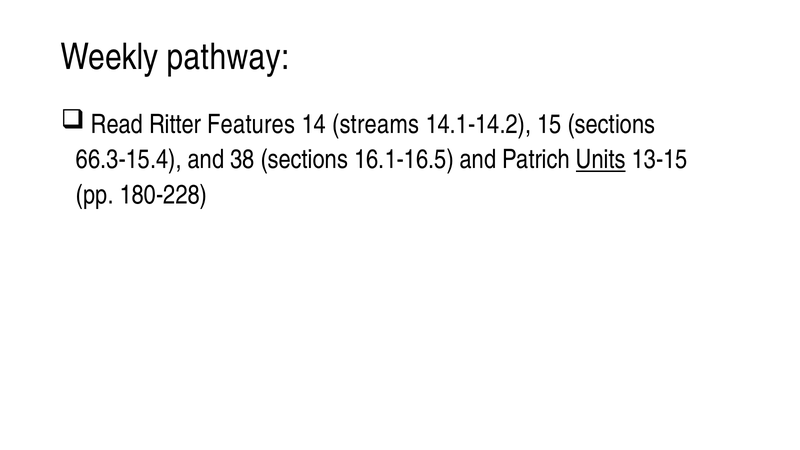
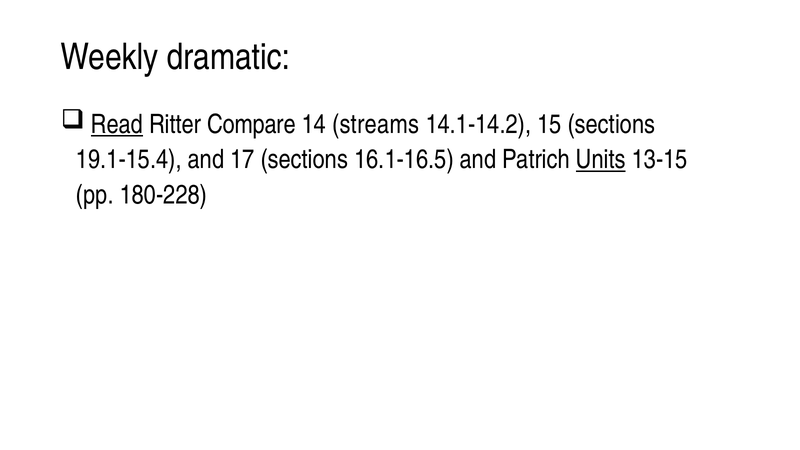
pathway: pathway -> dramatic
Read underline: none -> present
Features: Features -> Compare
66.3-15.4: 66.3-15.4 -> 19.1-15.4
38: 38 -> 17
